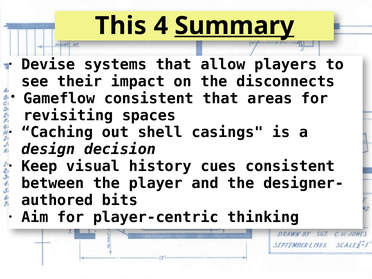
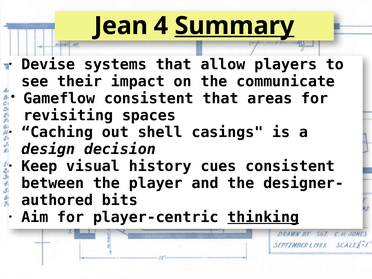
This: This -> Jean
disconnects: disconnects -> communicate
thinking underline: none -> present
